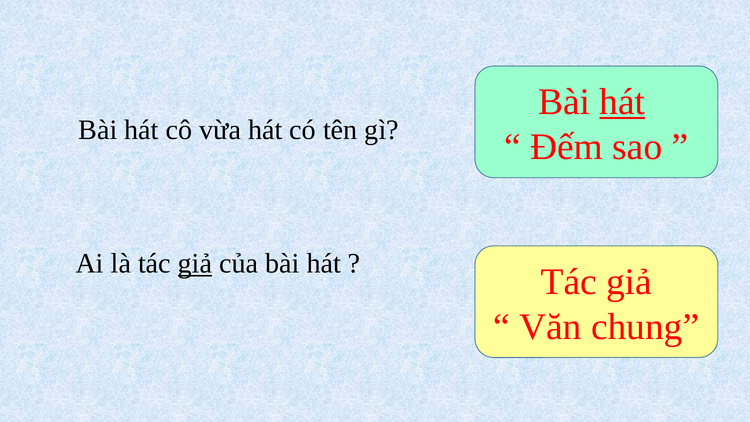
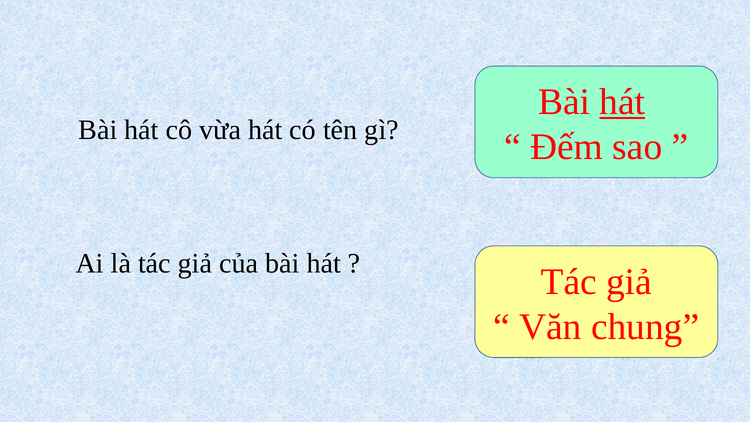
giả at (195, 264) underline: present -> none
